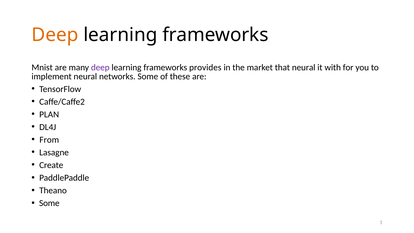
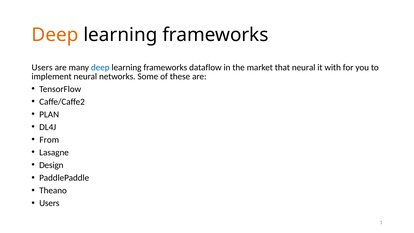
Mnist at (42, 68): Mnist -> Users
deep at (100, 68) colour: purple -> blue
provides: provides -> dataflow
Create: Create -> Design
Some at (49, 203): Some -> Users
